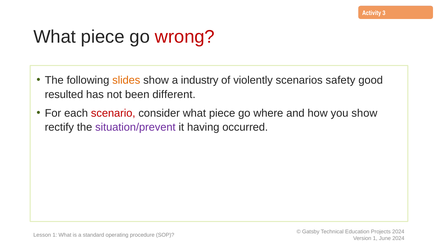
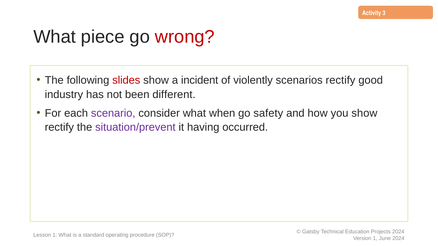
slides colour: orange -> red
industry: industry -> incident
scenarios safety: safety -> rectify
resulted: resulted -> industry
scenario colour: red -> purple
consider what piece: piece -> when
where: where -> safety
